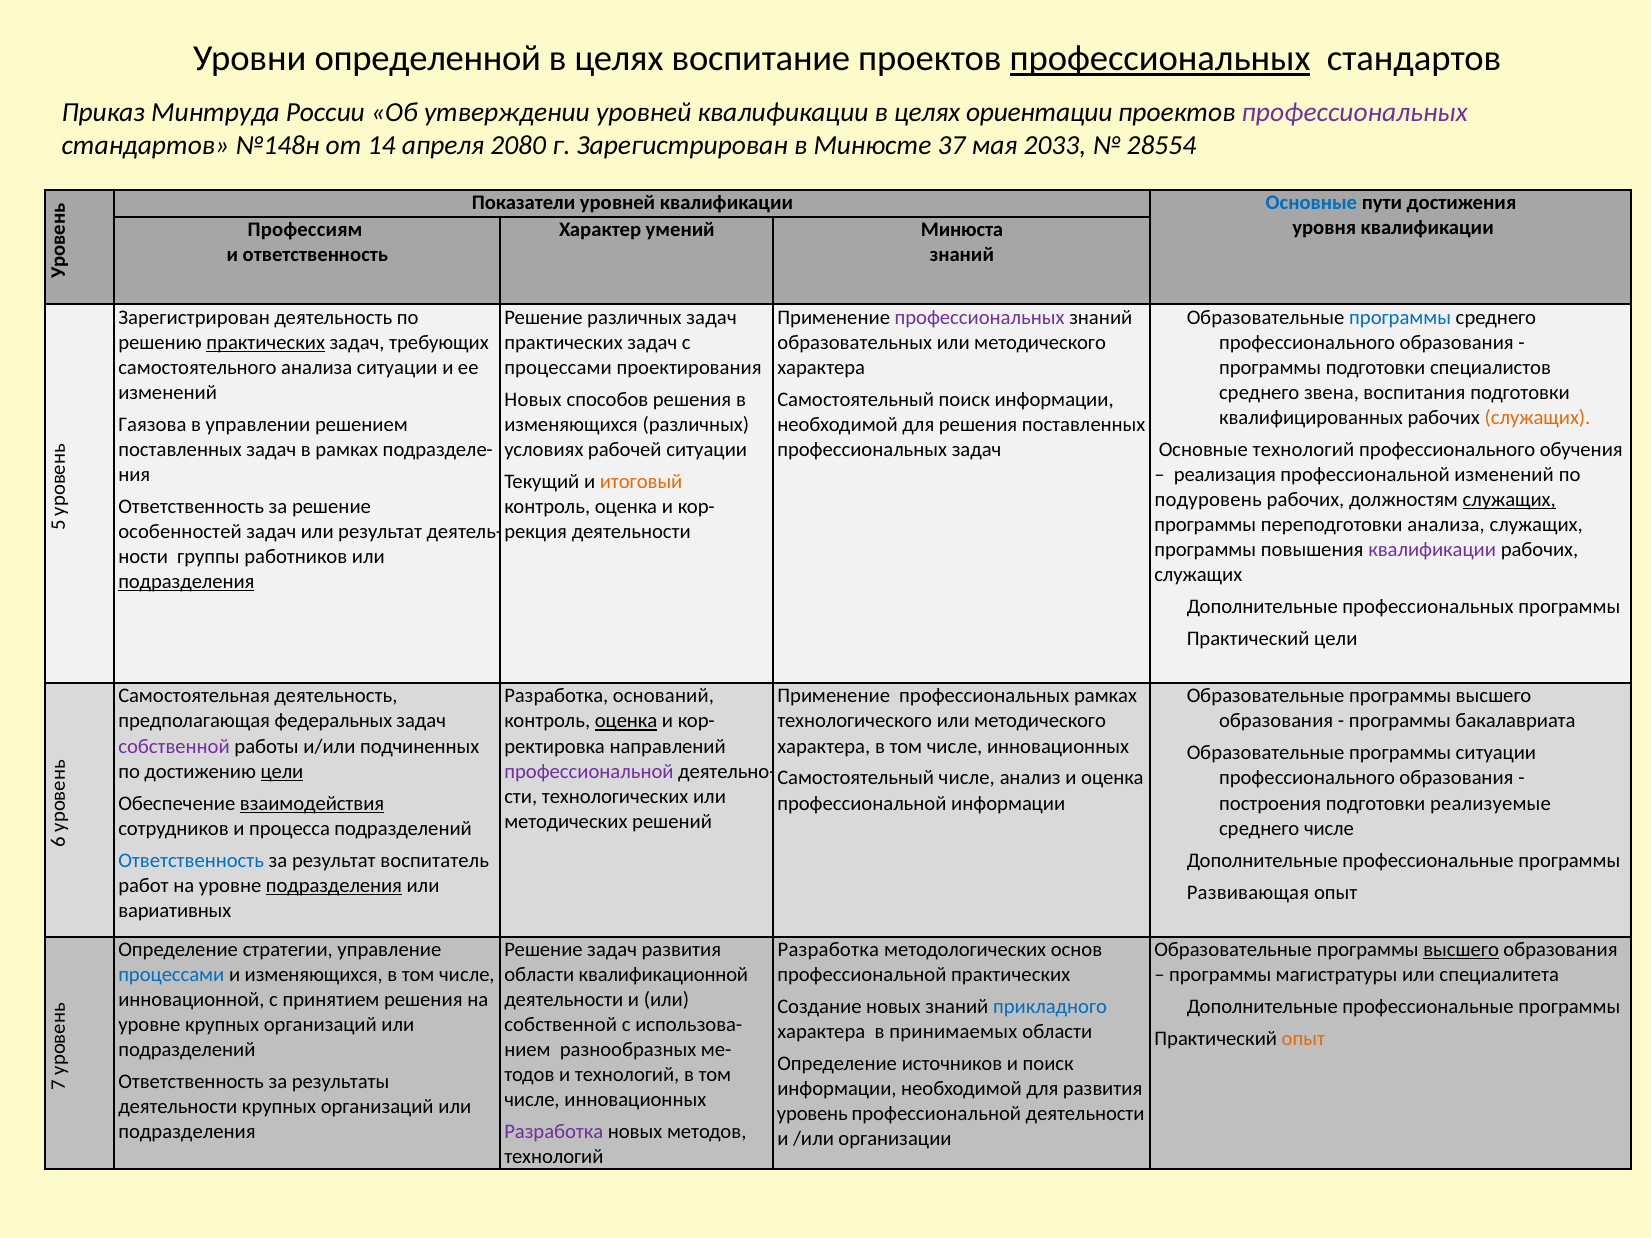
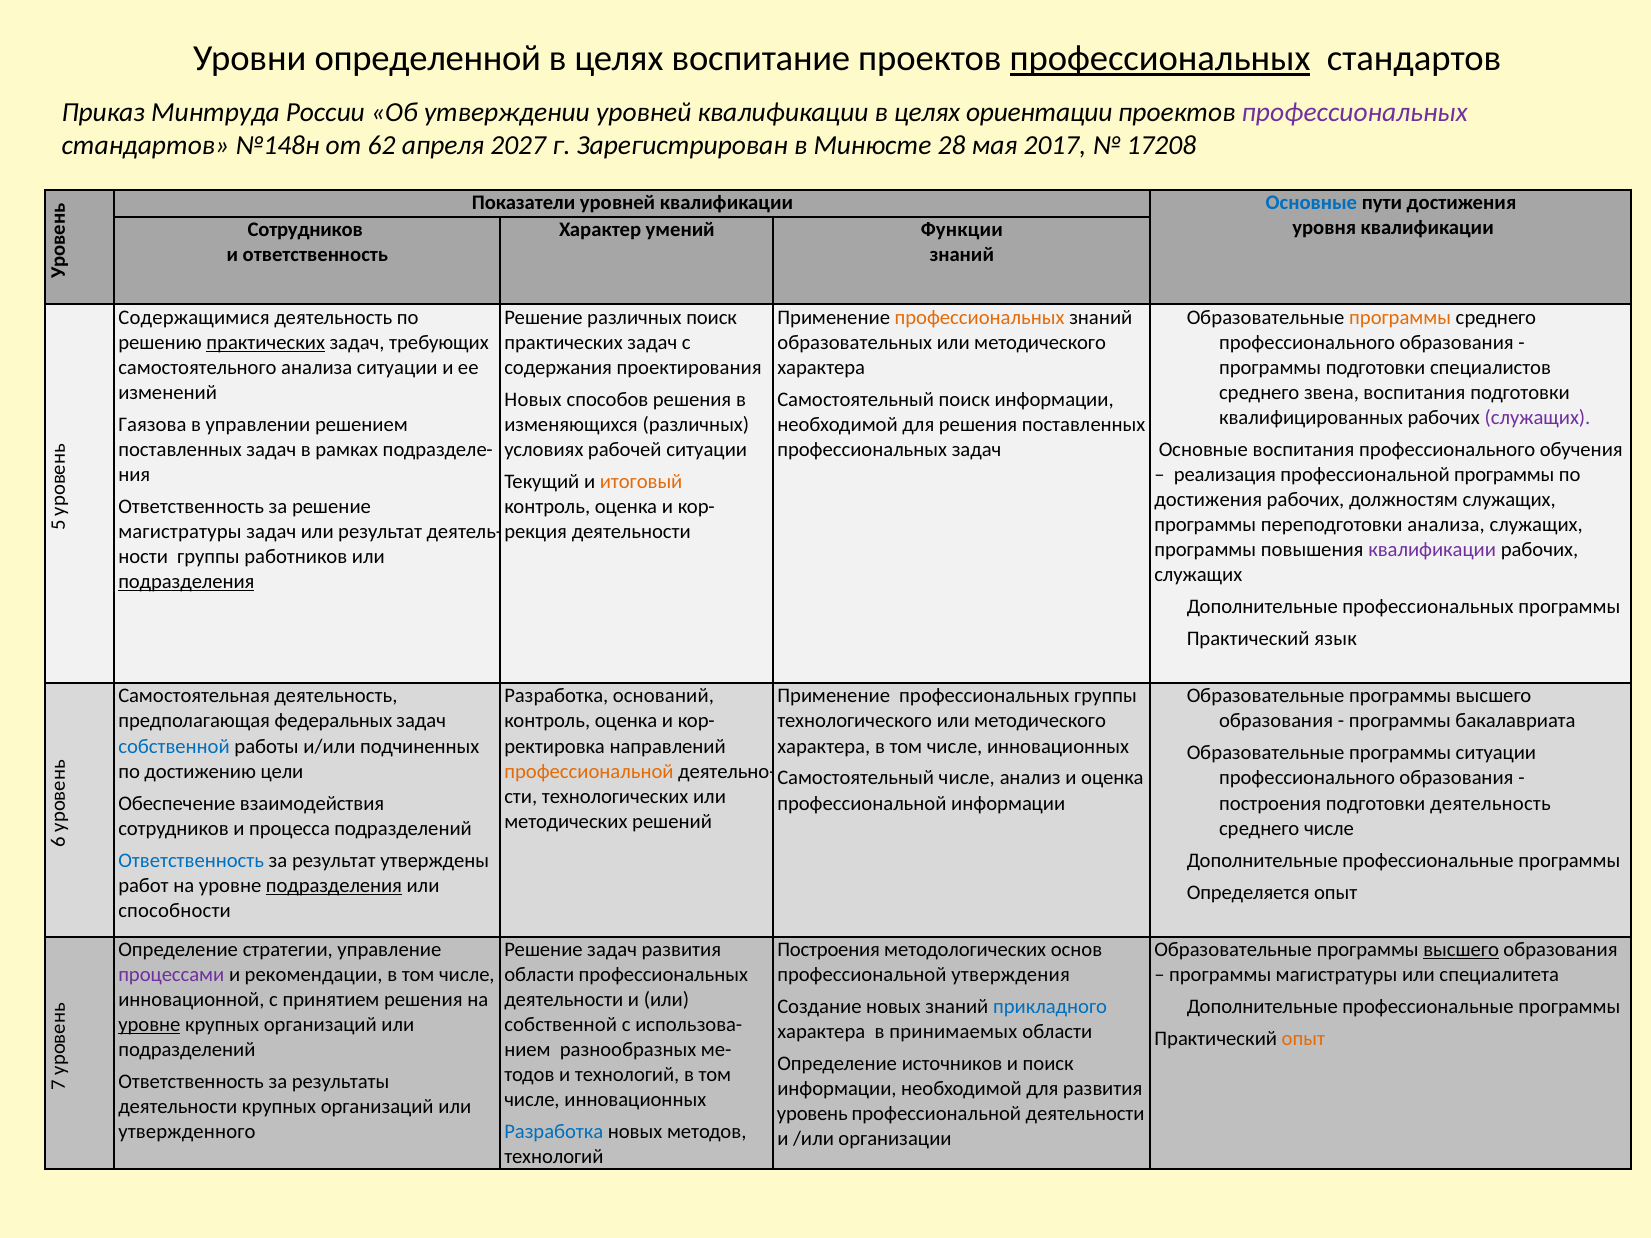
14: 14 -> 62
2080: 2080 -> 2027
37: 37 -> 28
2033: 2033 -> 2017
28554: 28554 -> 17208
Профессиям at (305, 230): Профессиям -> Сотрудников
Минюста: Минюста -> Функции
Зарегистрирован at (194, 317): Зарегистрирован -> Содержащимися
различных задач: задач -> поиск
профессиональных at (980, 317) colour: purple -> orange
программы at (1400, 317) colour: blue -> orange
процессами at (558, 367): процессами -> содержания
служащих at (1538, 418) colour: orange -> purple
Основные технологий: технологий -> воспитания
профессиональной изменений: изменений -> программы
подуровень at (1208, 500): подуровень -> достижения
служащих at (1509, 500) underline: present -> none
особенностей at (180, 532): особенностей -> магистратуры
Практический цели: цели -> язык
профессиональных рамках: рамках -> группы
оценка at (626, 721) underline: present -> none
собственной at (174, 746) colour: purple -> blue
цели at (282, 771) underline: present -> none
профессиональной at (589, 771) colour: purple -> orange
взаимодействия underline: present -> none
подготовки реализуемые: реализуемые -> деятельность
воспитатель: воспитатель -> утверждены
Развивающая: Развивающая -> Определяется
вариативных: вариативных -> способности
Разработка at (828, 950): Разработка -> Построения
процессами at (171, 975) colour: blue -> purple
и изменяющихся: изменяющихся -> рекомендации
области квалификационной: квалификационной -> профессиональных
профессиональной практических: практических -> утверждения
уровне at (149, 1025) underline: none -> present
подразделения at (187, 1132): подразделения -> утвержденного
Разработка at (554, 1132) colour: purple -> blue
